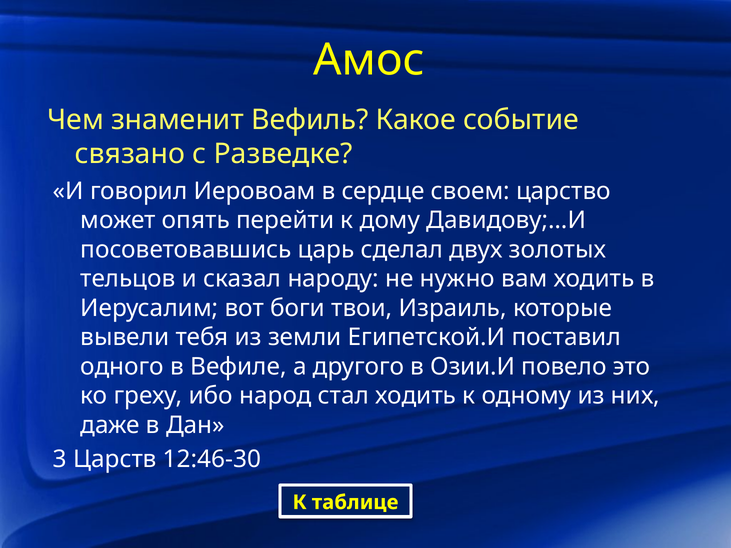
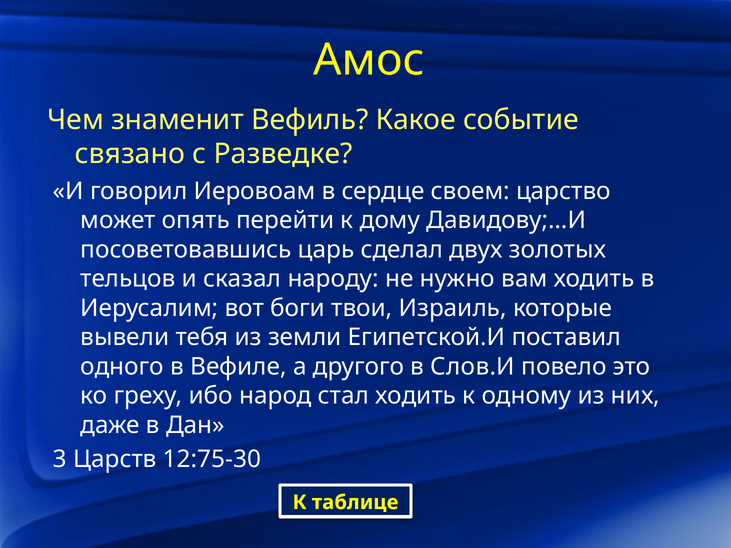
Озии.И: Озии.И -> Слов.И
12:46-30: 12:46-30 -> 12:75-30
